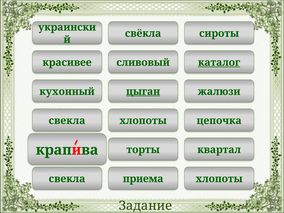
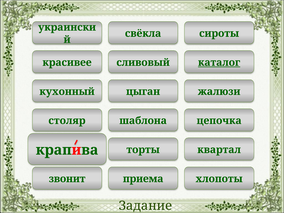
цыган underline: present -> none
свекла at (67, 121): свекла -> столяр
хлопоты at (143, 121): хлопоты -> шаблона
свекла at (67, 179): свекла -> звонит
